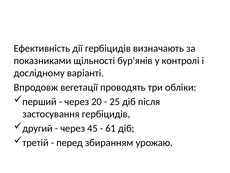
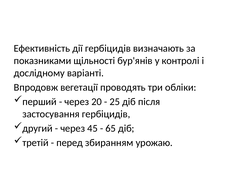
61: 61 -> 65
